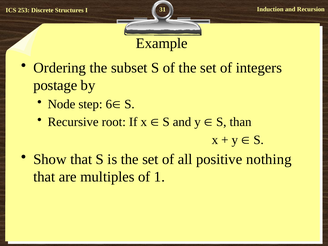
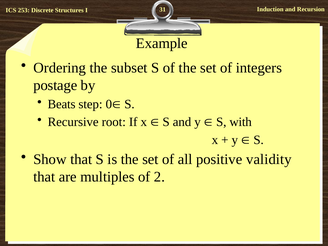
Node: Node -> Beats
6: 6 -> 0
than: than -> with
nothing: nothing -> validity
1: 1 -> 2
